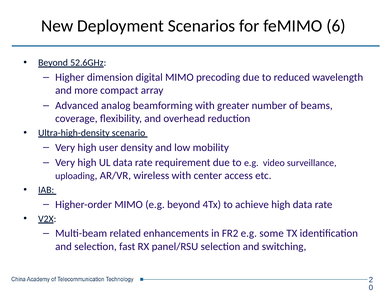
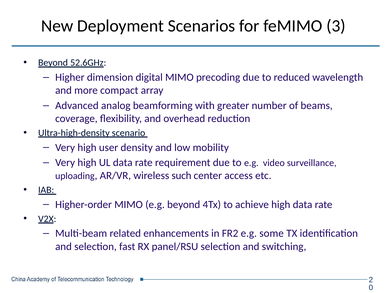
6: 6 -> 3
wireless with: with -> such
